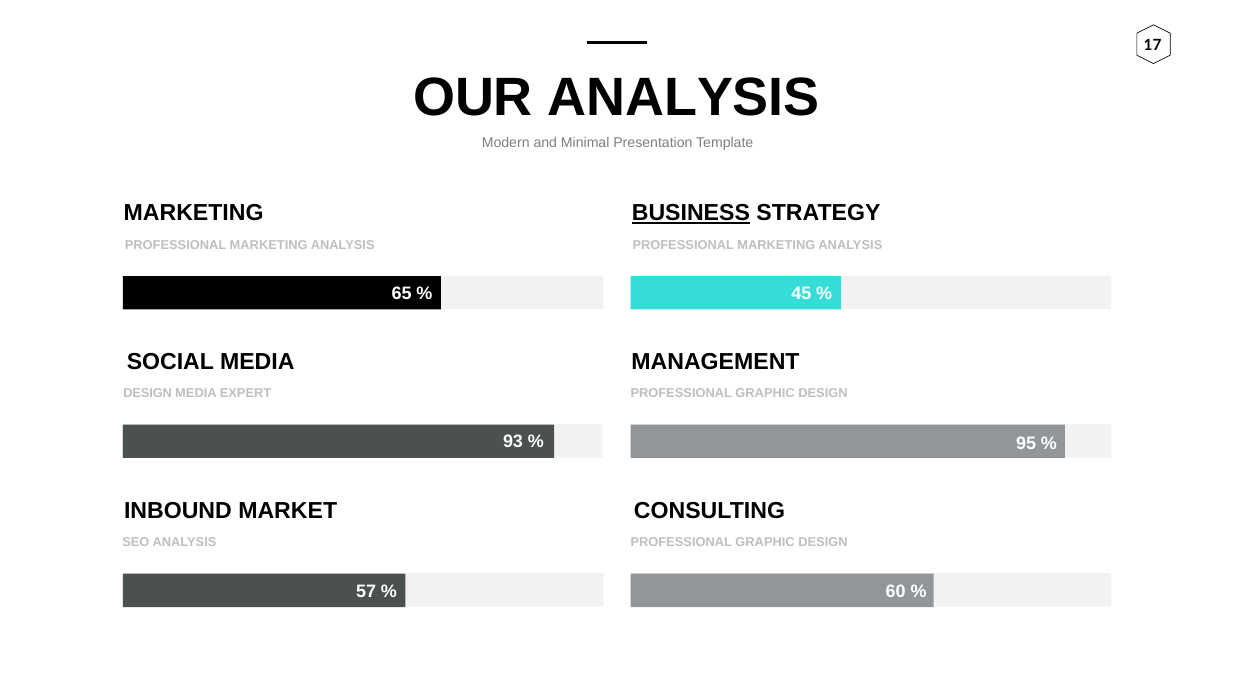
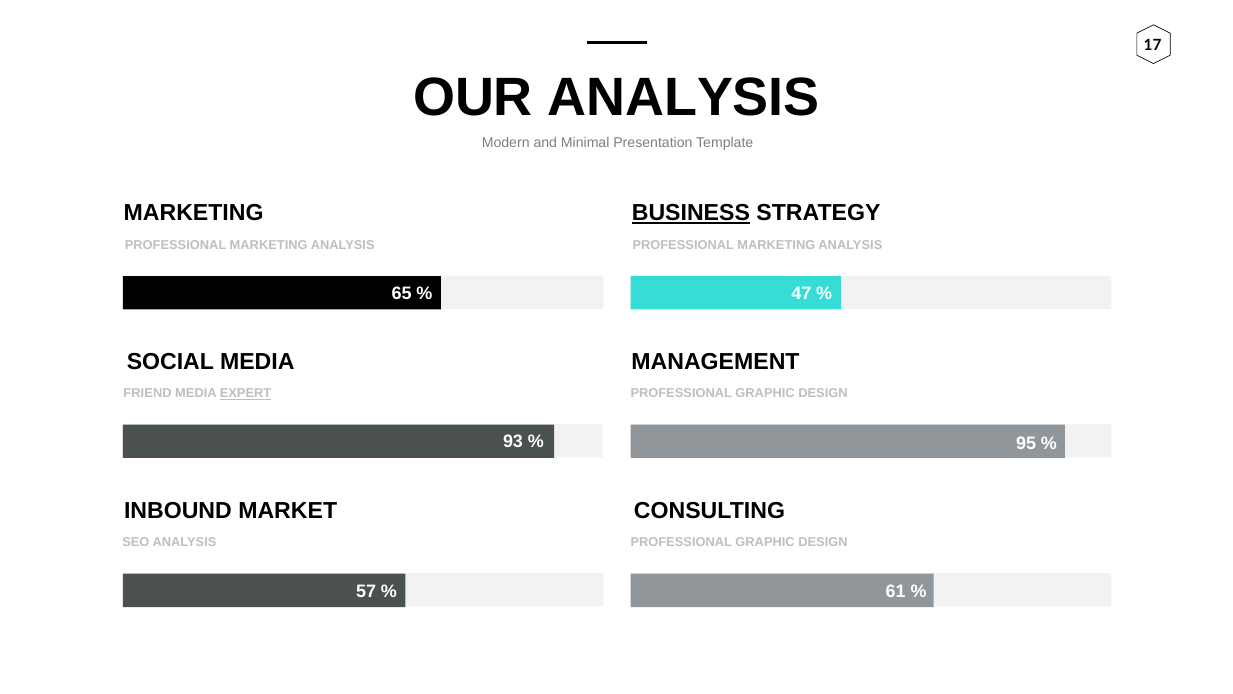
45: 45 -> 47
DESIGN at (148, 393): DESIGN -> FRIEND
EXPERT underline: none -> present
60: 60 -> 61
